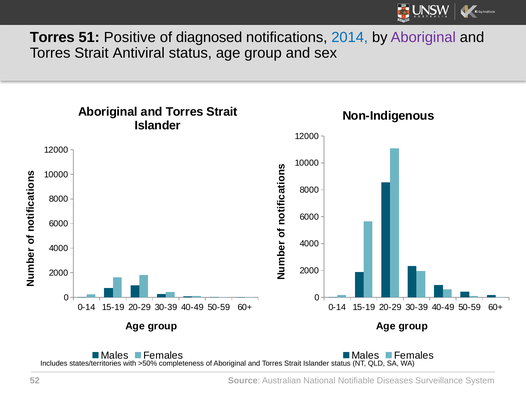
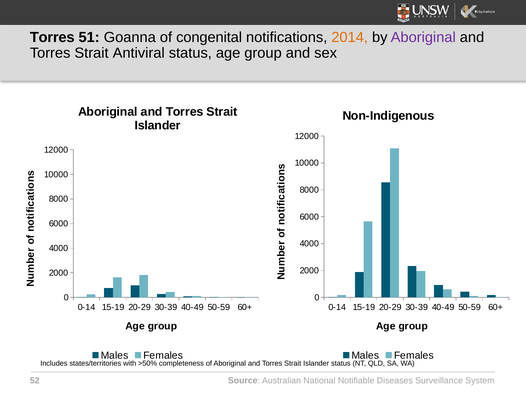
Positive: Positive -> Goanna
diagnosed: diagnosed -> congenital
2014 colour: blue -> orange
